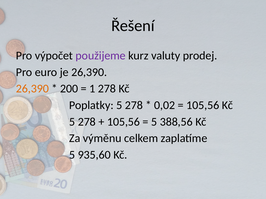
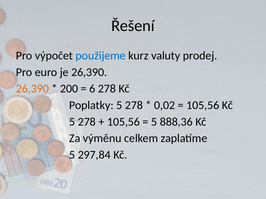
použijeme colour: purple -> blue
1: 1 -> 6
388,56: 388,56 -> 888,36
935,60: 935,60 -> 297,84
